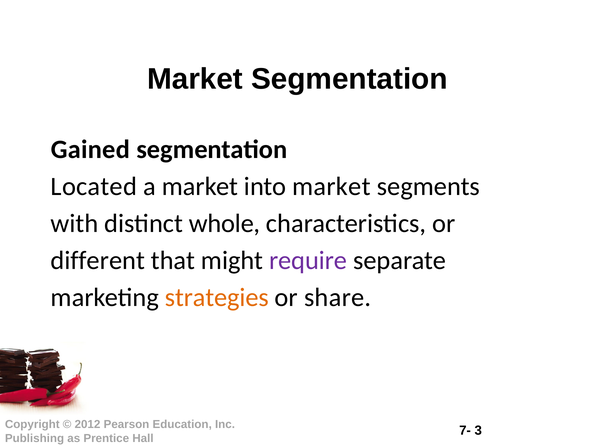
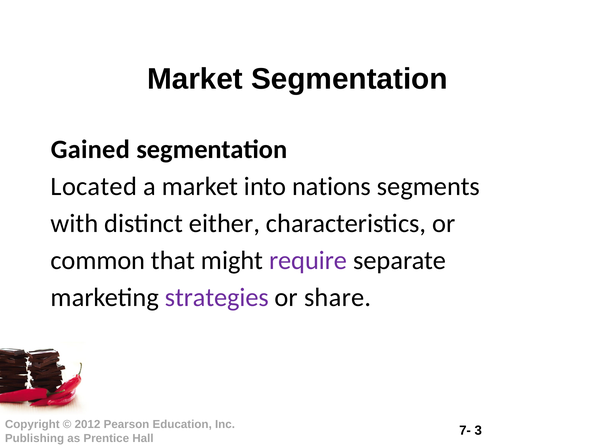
into market: market -> nations
whole: whole -> either
different: different -> common
strategies colour: orange -> purple
